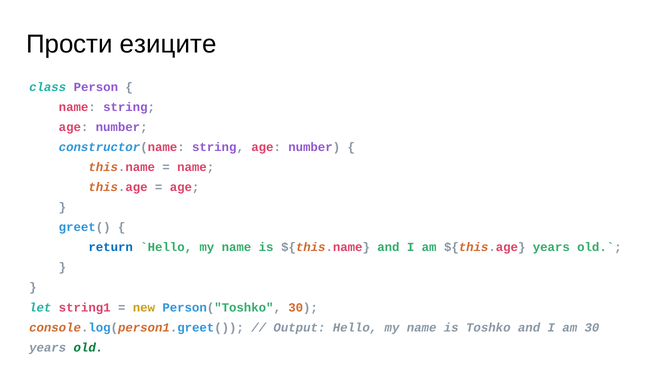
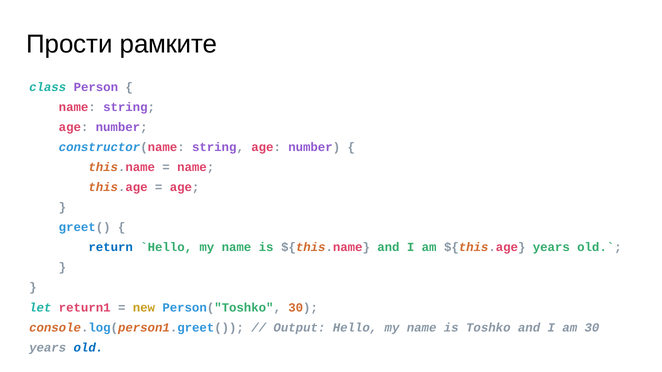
езиците: езиците -> рамките
string1: string1 -> return1
old colour: green -> blue
